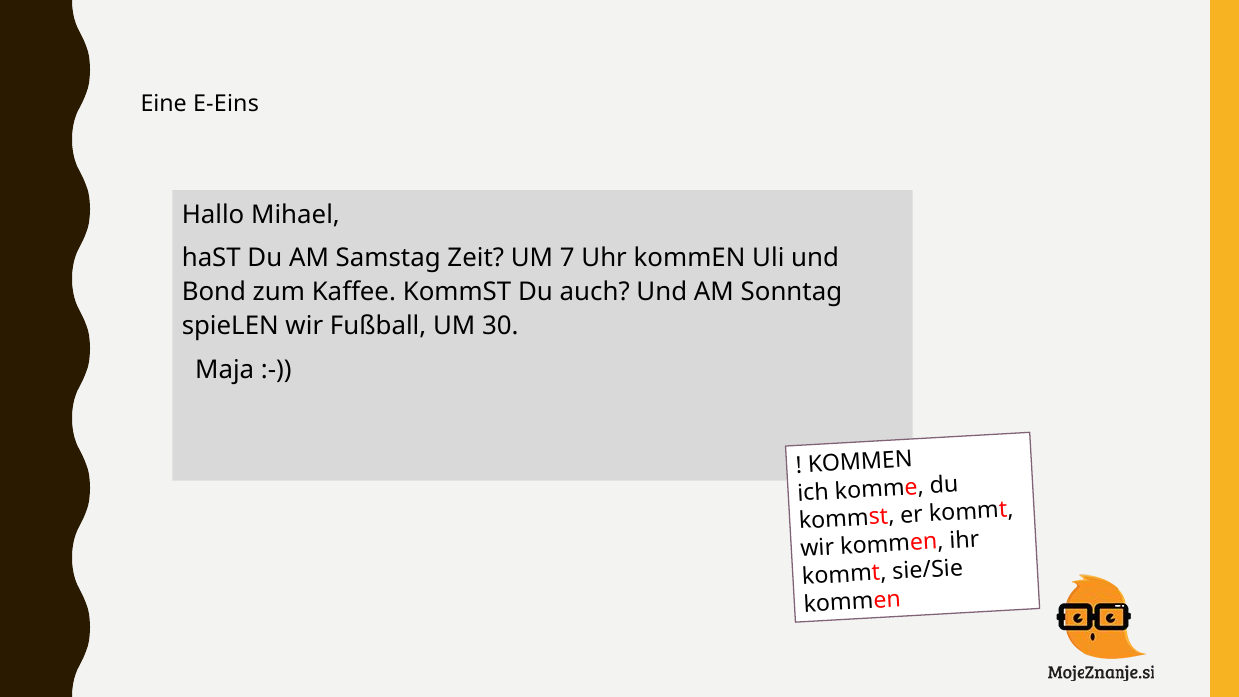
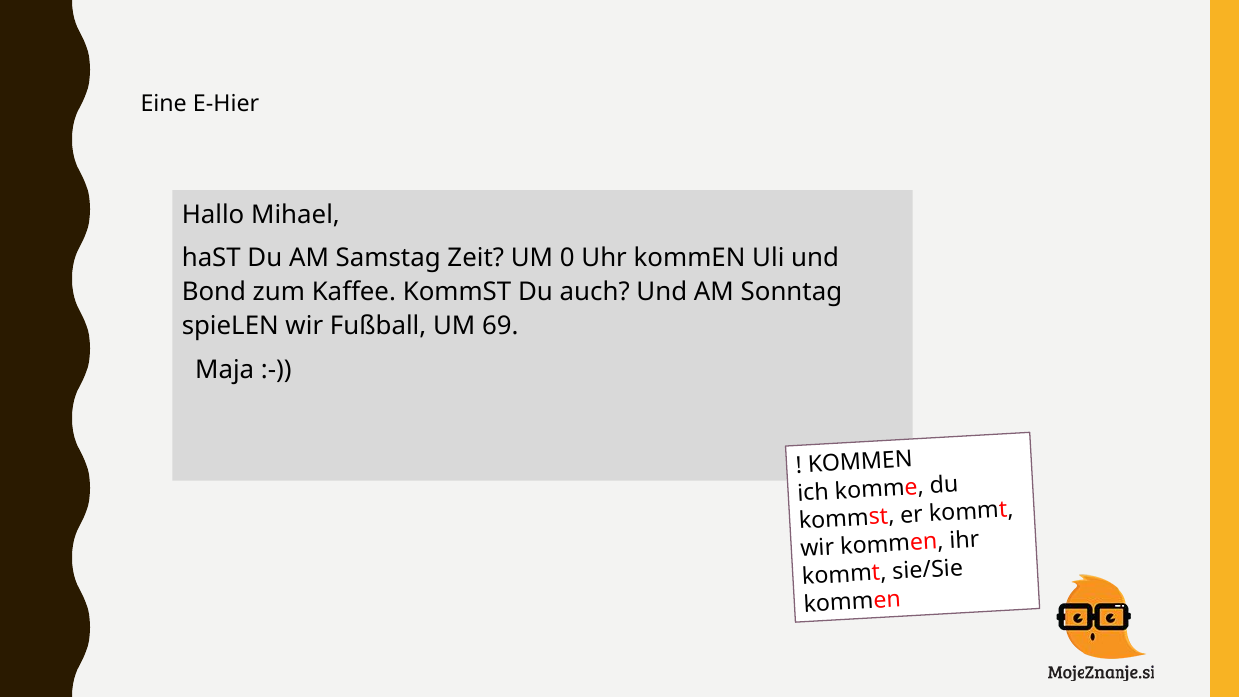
E-Eins: E-Eins -> E-Hier
7: 7 -> 0
30: 30 -> 69
